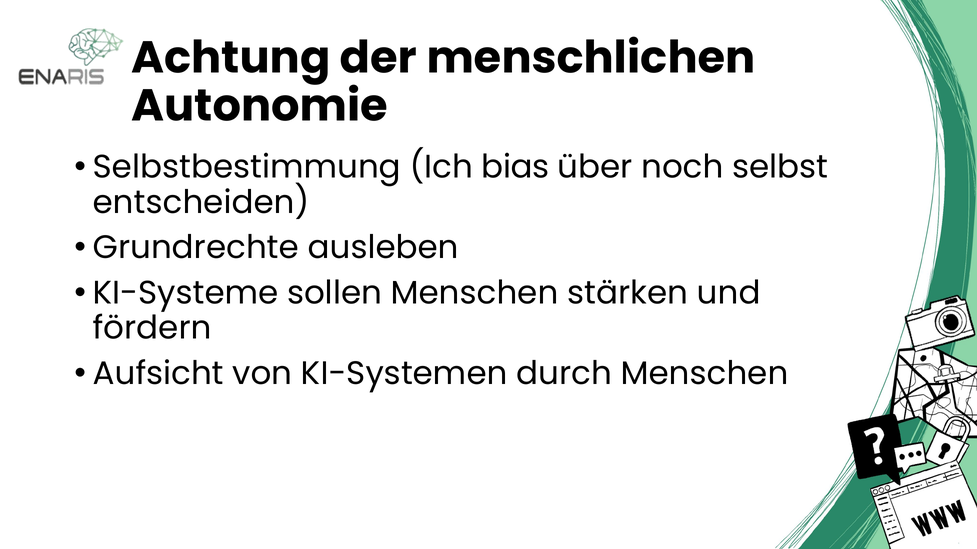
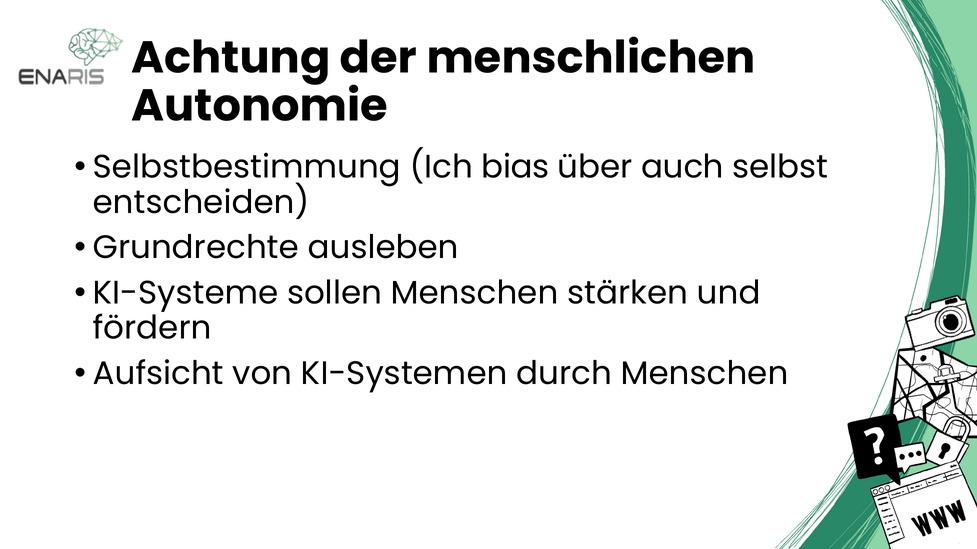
noch: noch -> auch
